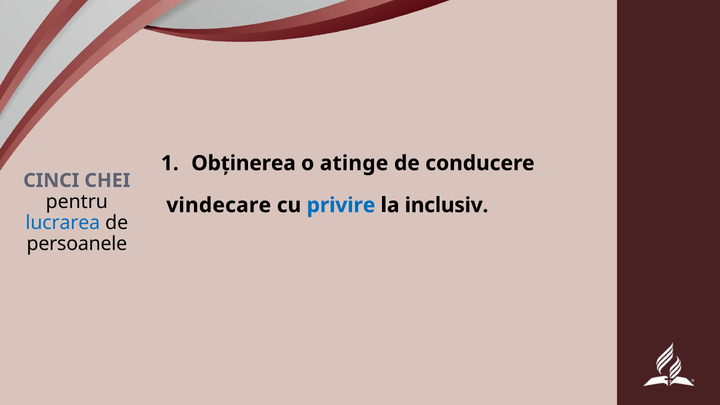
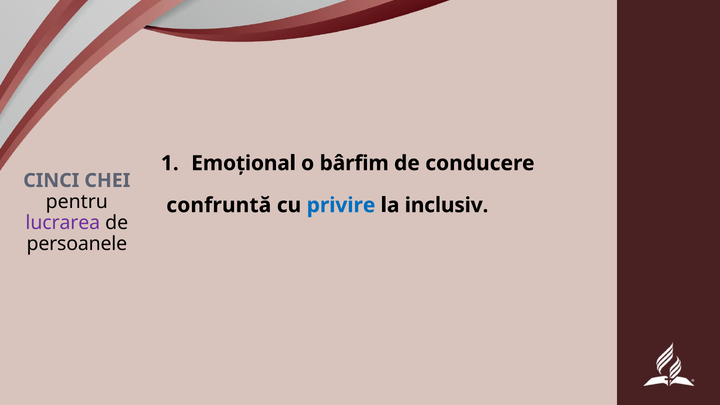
Obținerea: Obținerea -> Emoțional
atinge: atinge -> bârfim
vindecare: vindecare -> confruntă
lucrarea colour: blue -> purple
